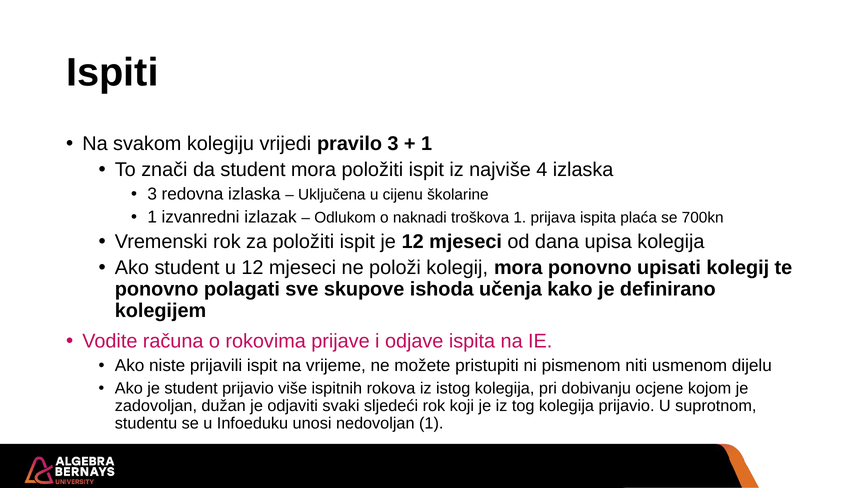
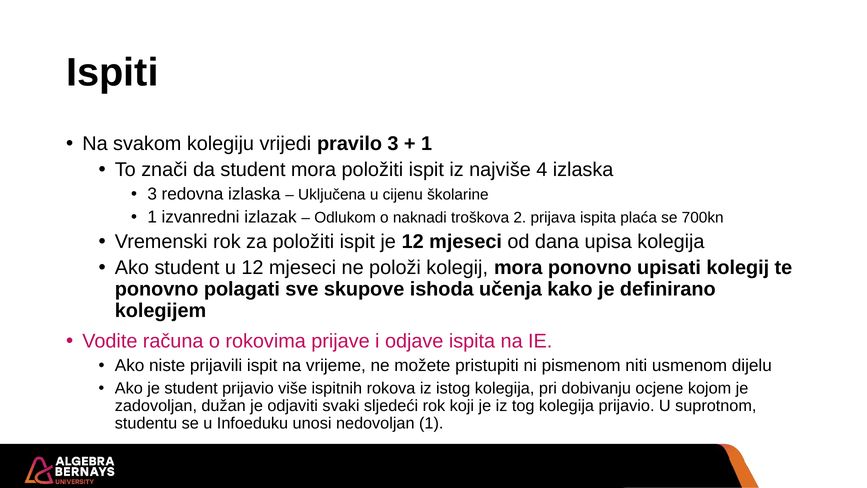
troškova 1: 1 -> 2
